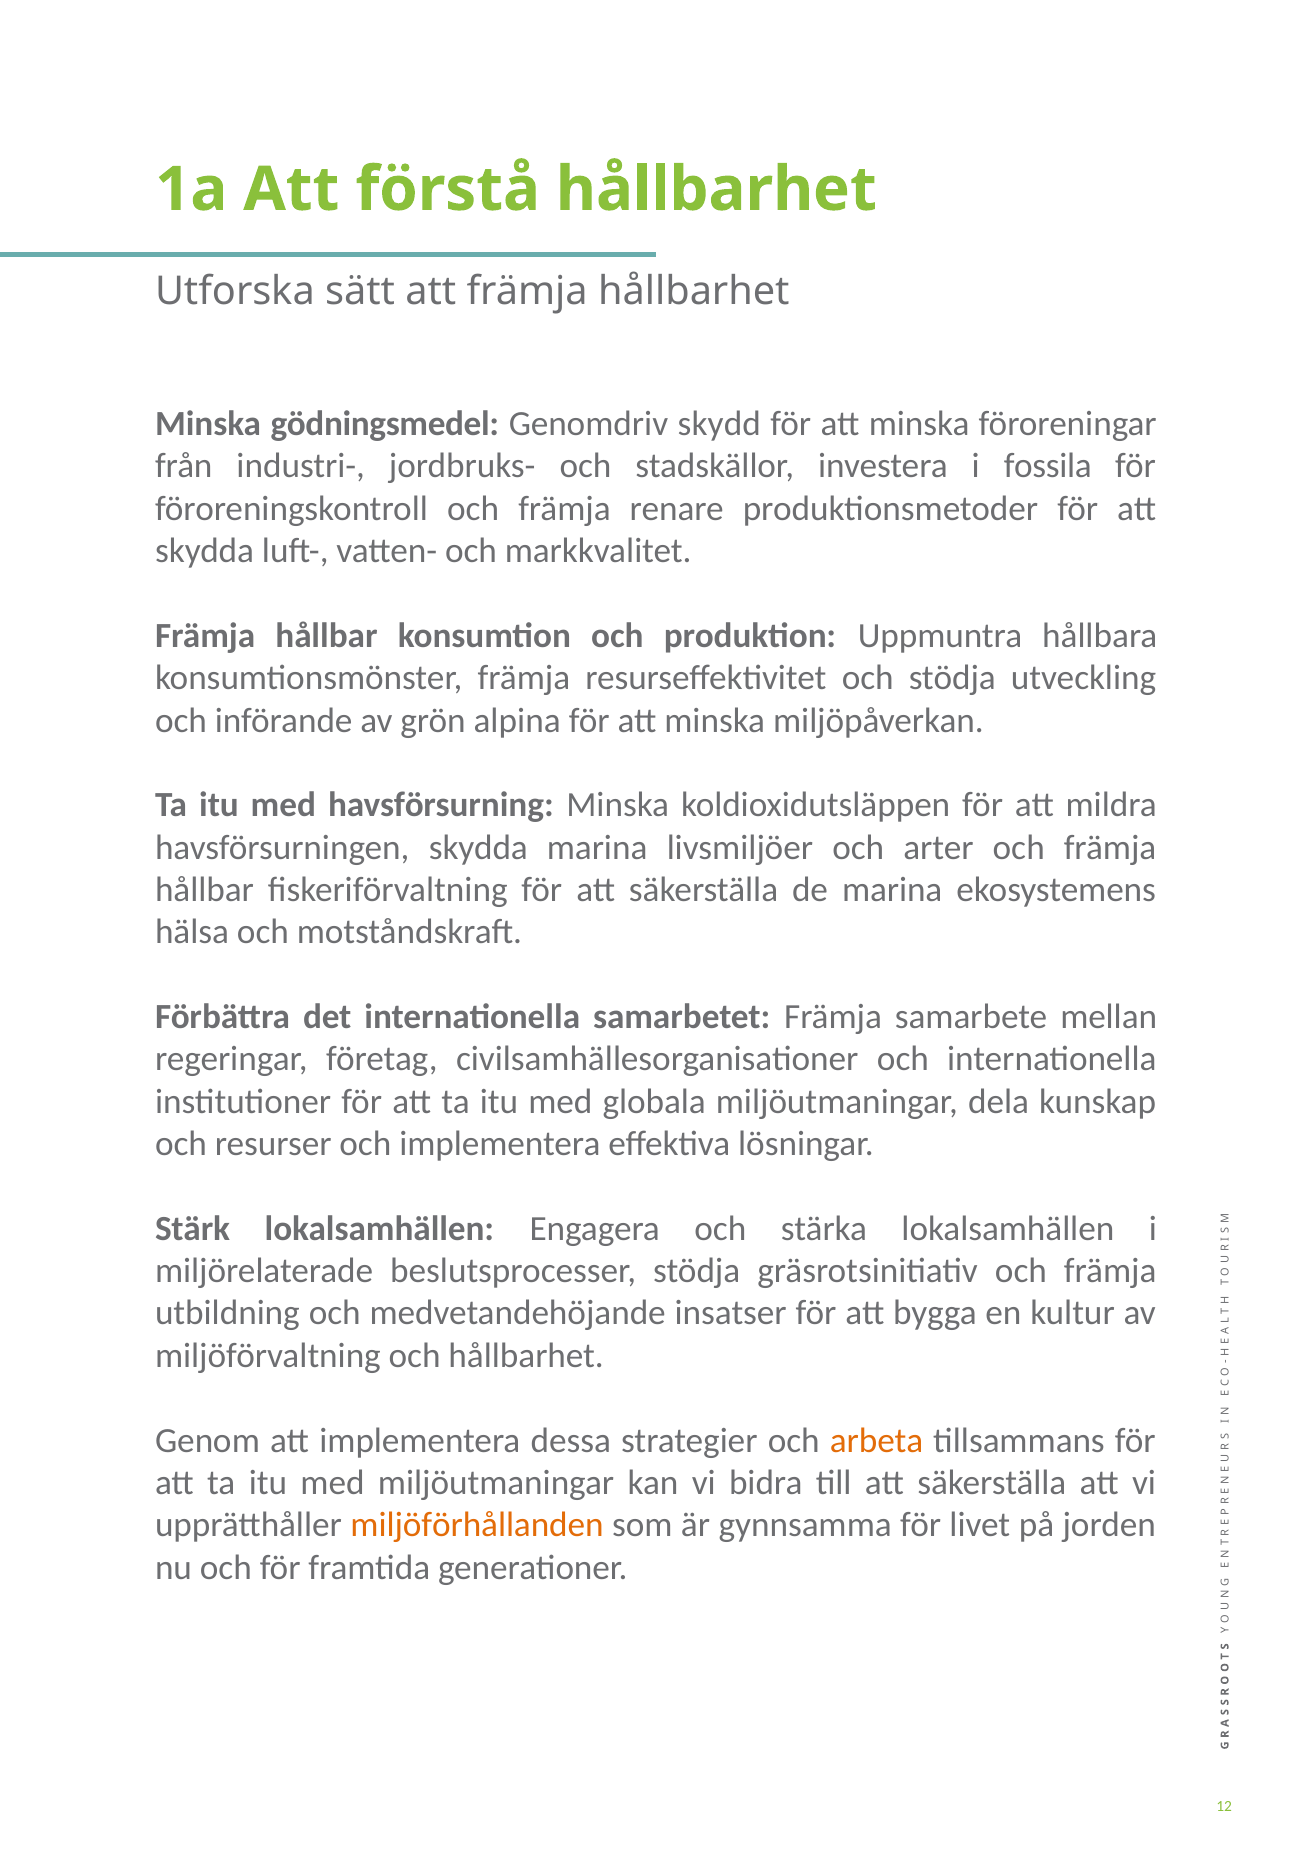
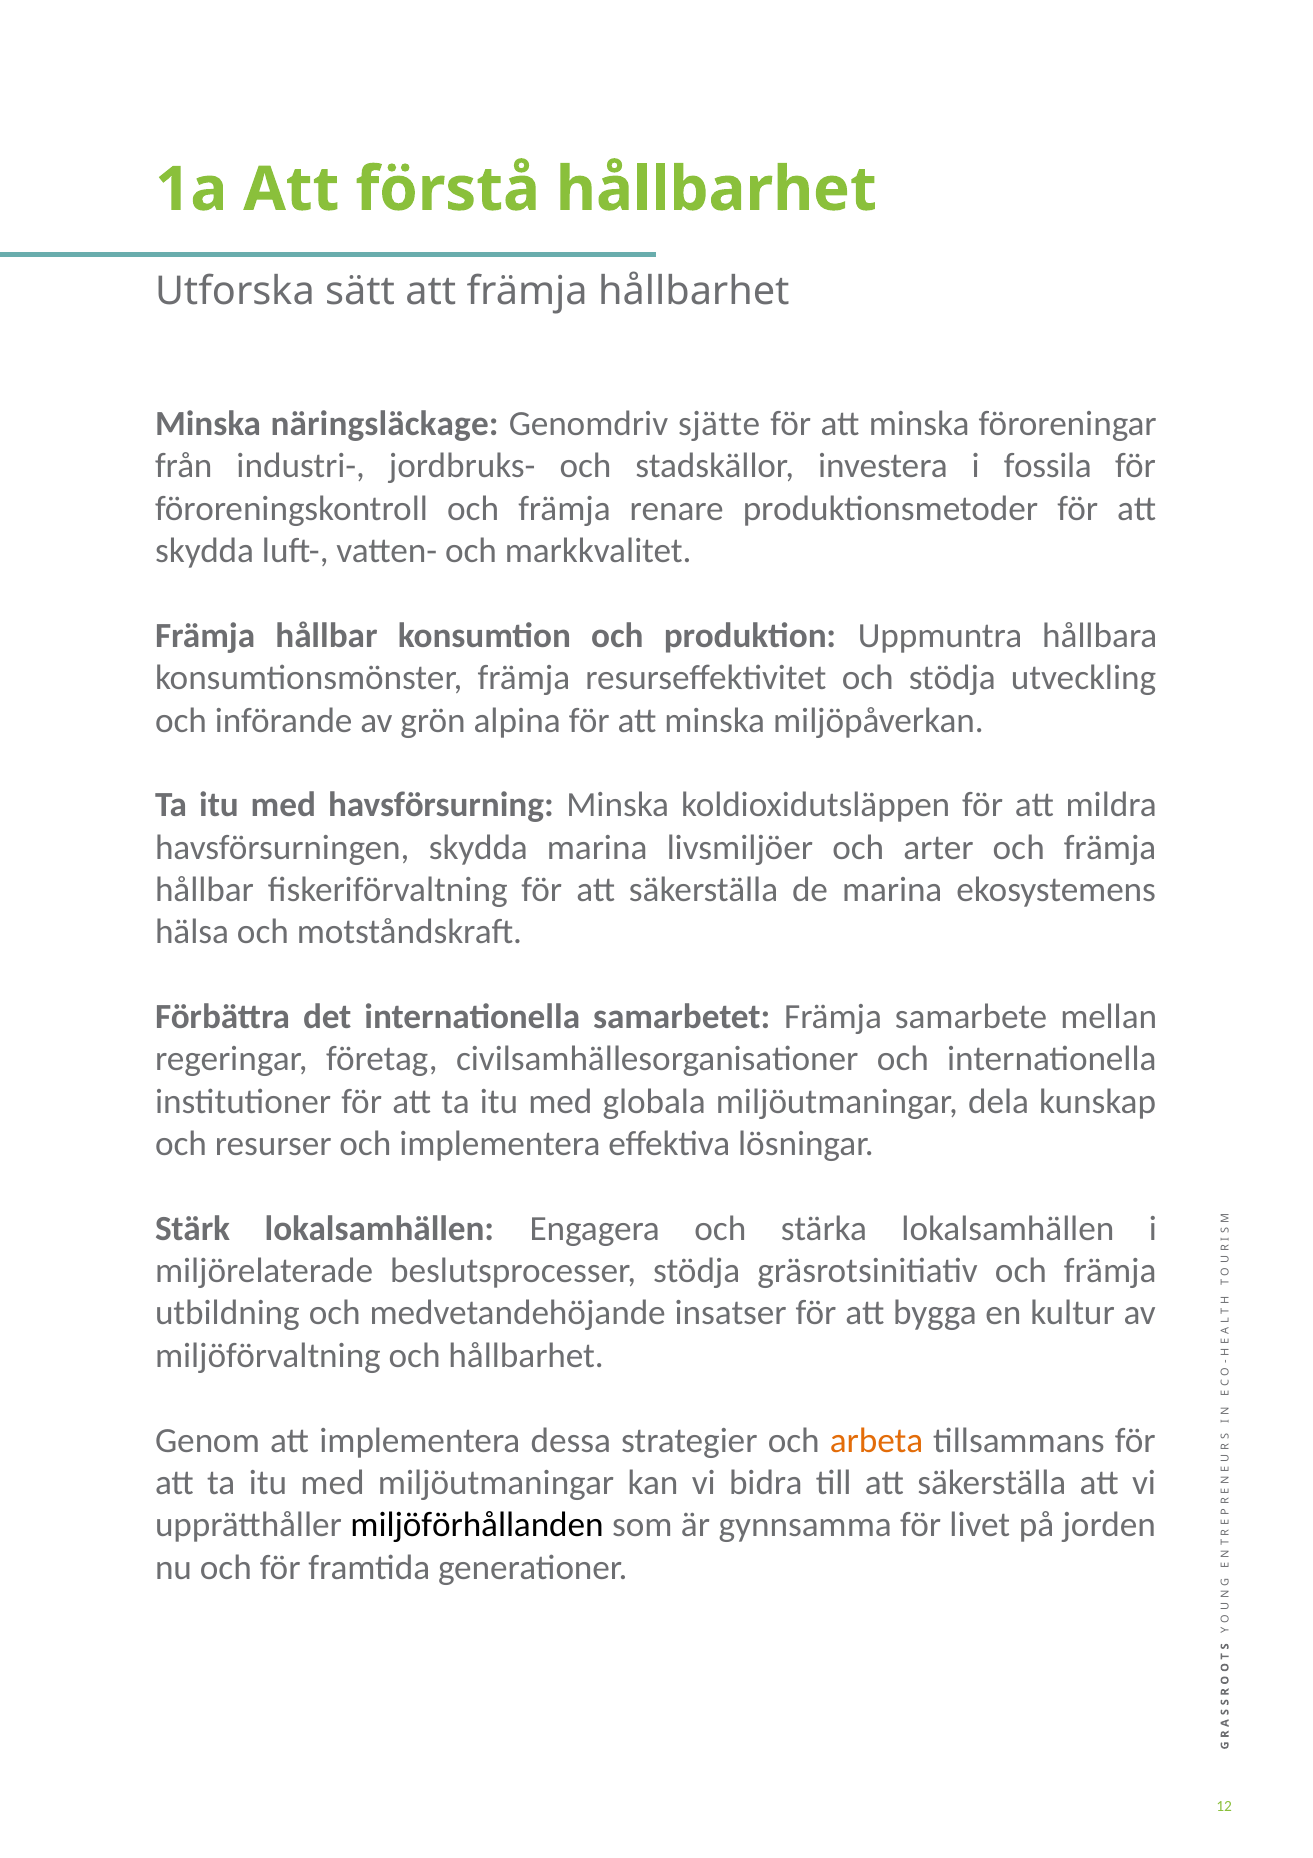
gödningsmedel: gödningsmedel -> näringsläckage
skydd: skydd -> sjätte
miljöförhållanden colour: orange -> black
